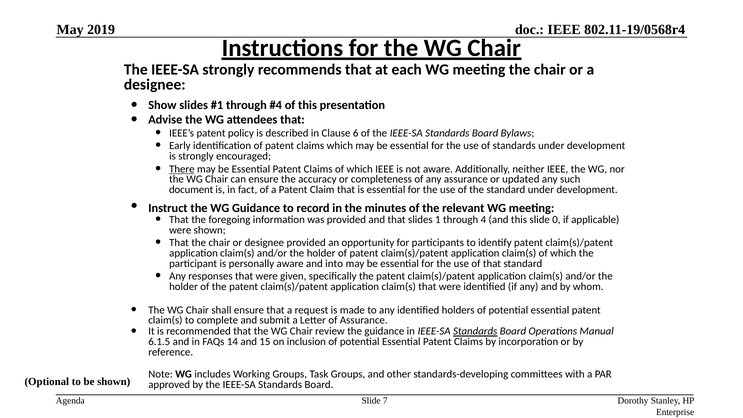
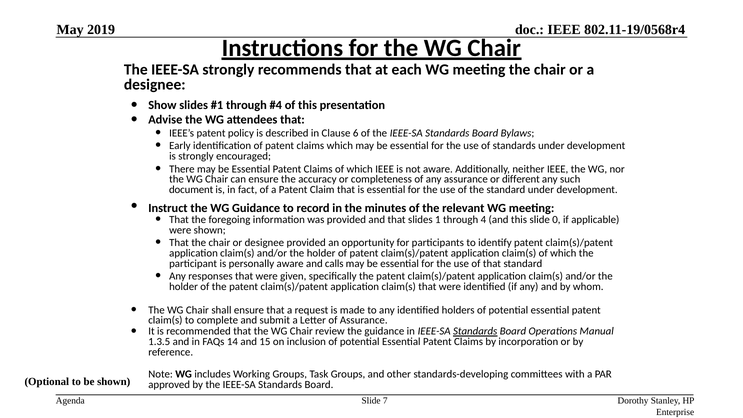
There underline: present -> none
updated: updated -> different
into: into -> calls
6.1.5: 6.1.5 -> 1.3.5
